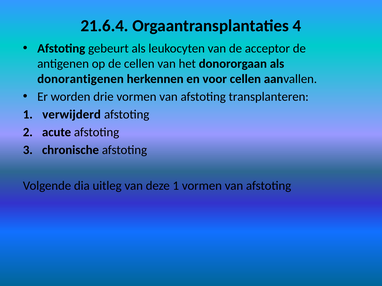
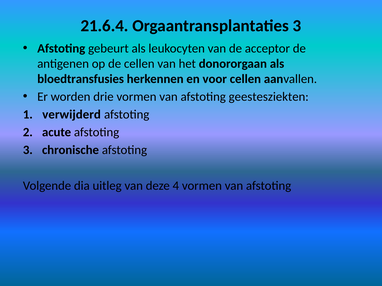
Orgaantransplantaties 4: 4 -> 3
donorantigenen: donorantigenen -> bloedtransfusies
transplanteren: transplanteren -> geestesziekten
deze 1: 1 -> 4
